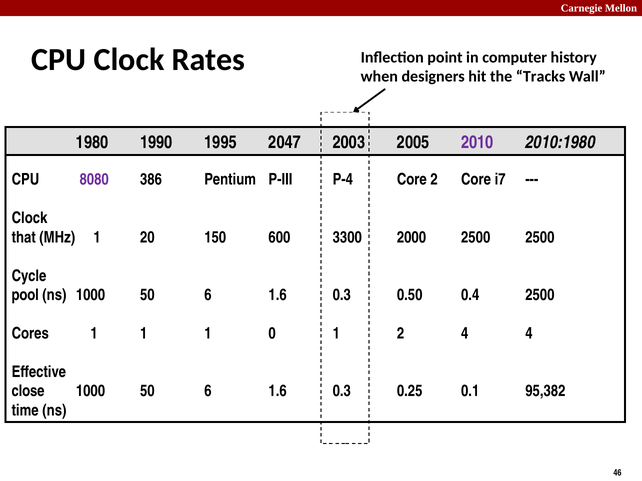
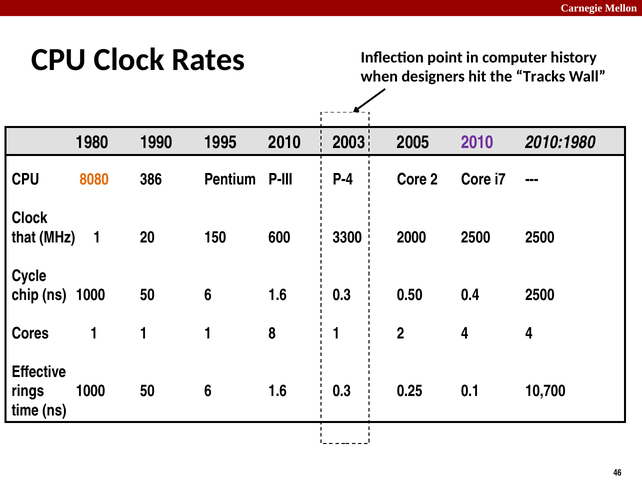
1995 2047: 2047 -> 2010
8080 colour: purple -> orange
pool: pool -> chip
0: 0 -> 8
close: close -> rings
95,382: 95,382 -> 10,700
